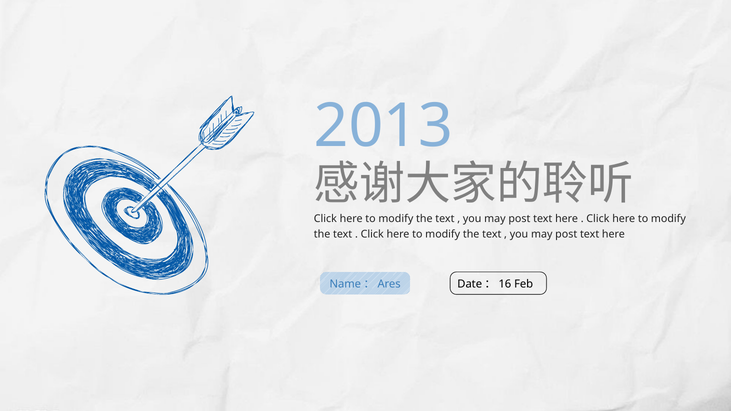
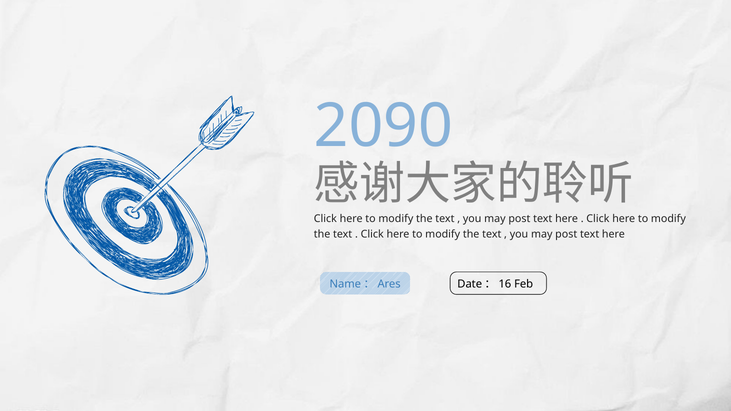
2013: 2013 -> 2090
